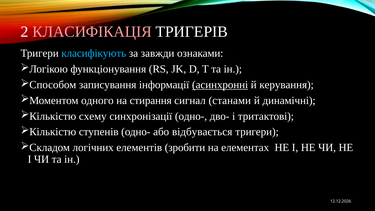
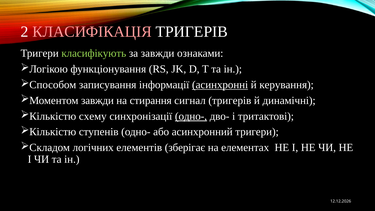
класифікують colour: light blue -> light green
одного at (97, 100): одного -> завжди
сигнал станами: станами -> тригерів
одно- at (191, 116) underline: none -> present
відбувається: відбувається -> асинхронний
зробити: зробити -> зберігає
